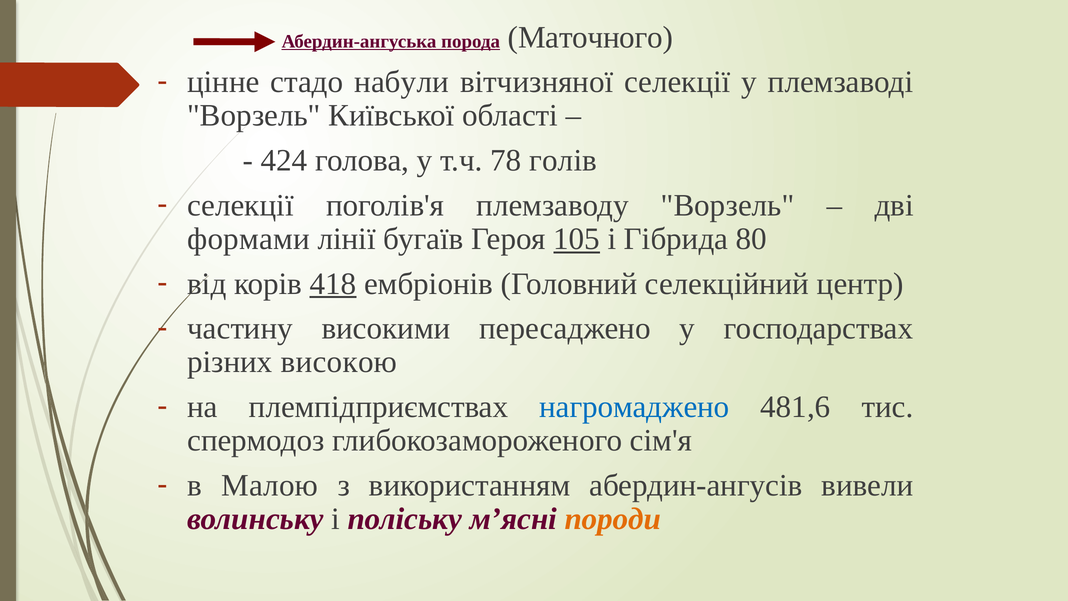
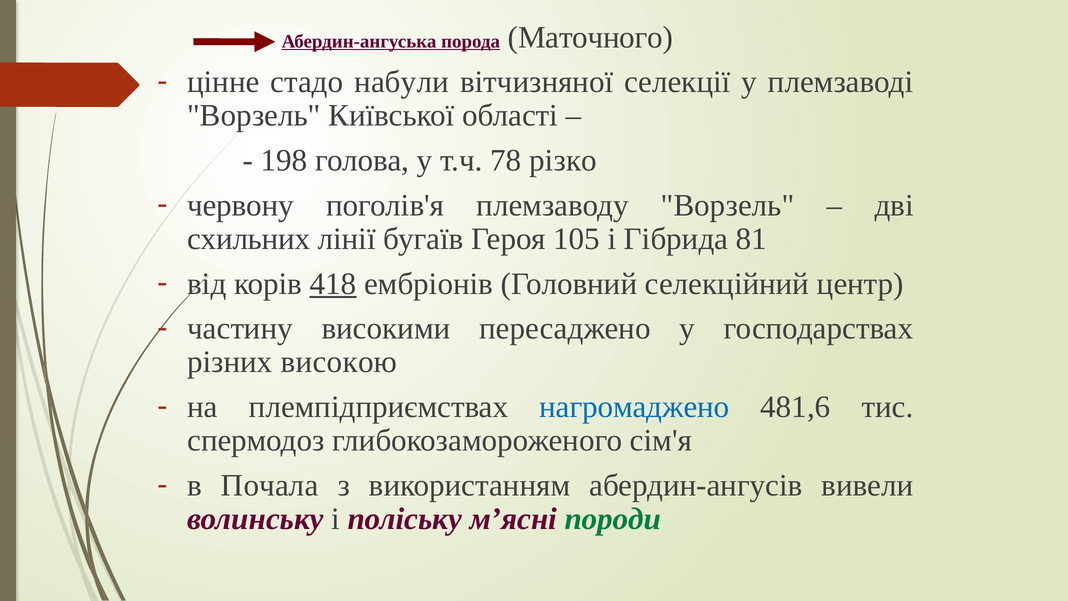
424: 424 -> 198
голів: голів -> різко
селекції at (240, 205): селекції -> червону
формами: формами -> схильних
105 underline: present -> none
80: 80 -> 81
Малою: Малою -> Почала
породи colour: orange -> green
